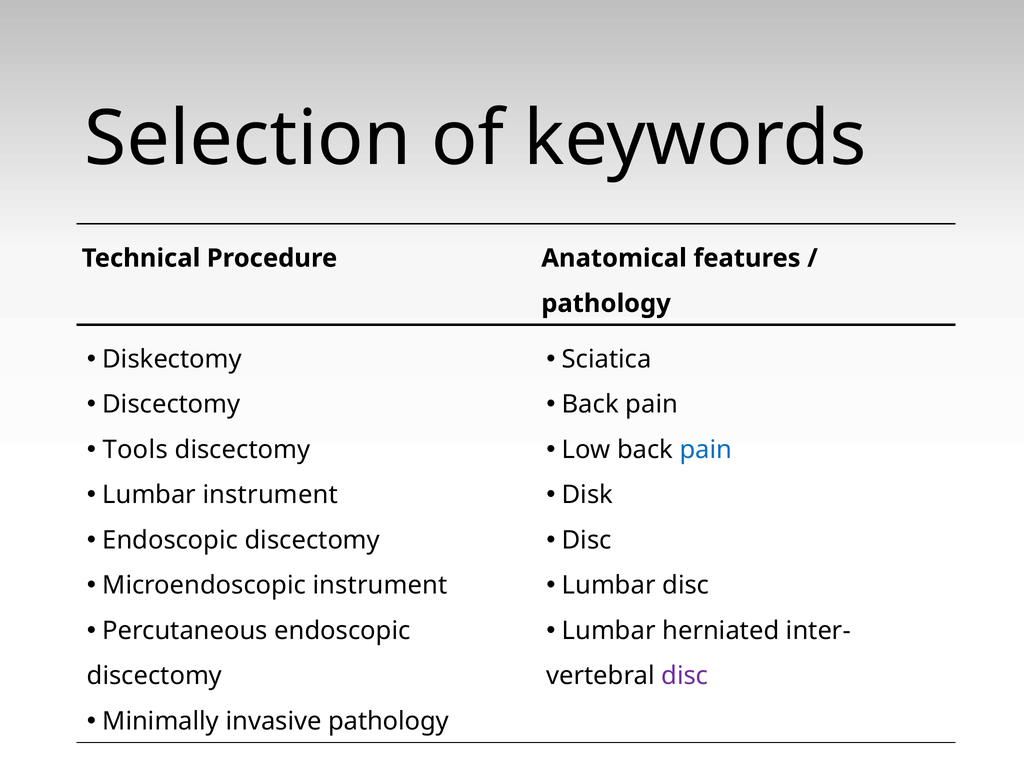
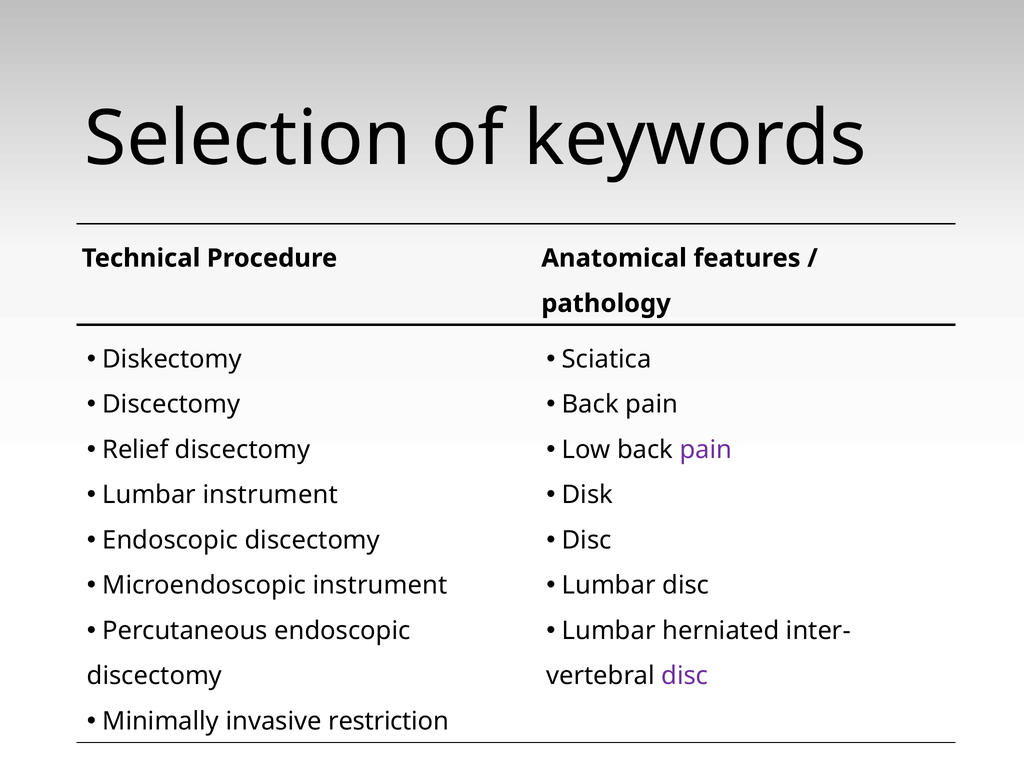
Tools: Tools -> Relief
pain at (706, 450) colour: blue -> purple
invasive pathology: pathology -> restriction
